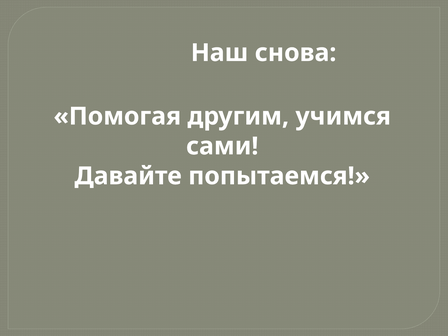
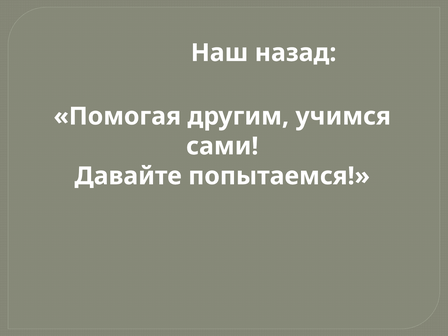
снова: снова -> назад
